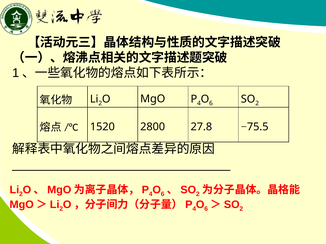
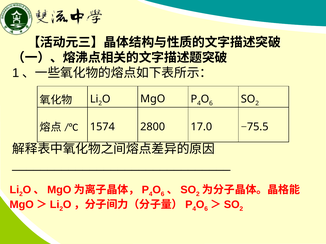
1520: 1520 -> 1574
27.8: 27.8 -> 17.0
